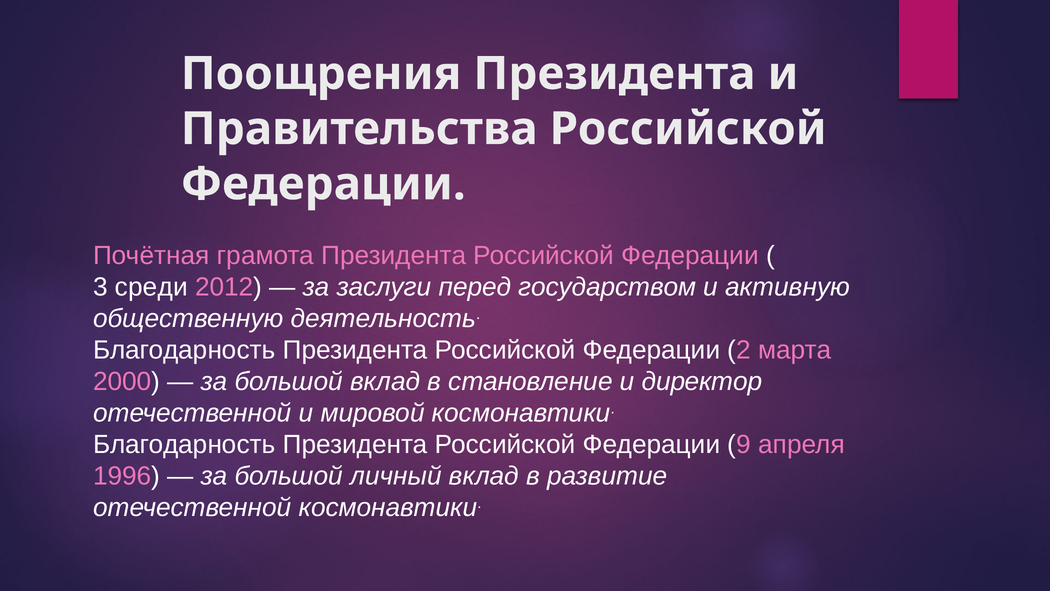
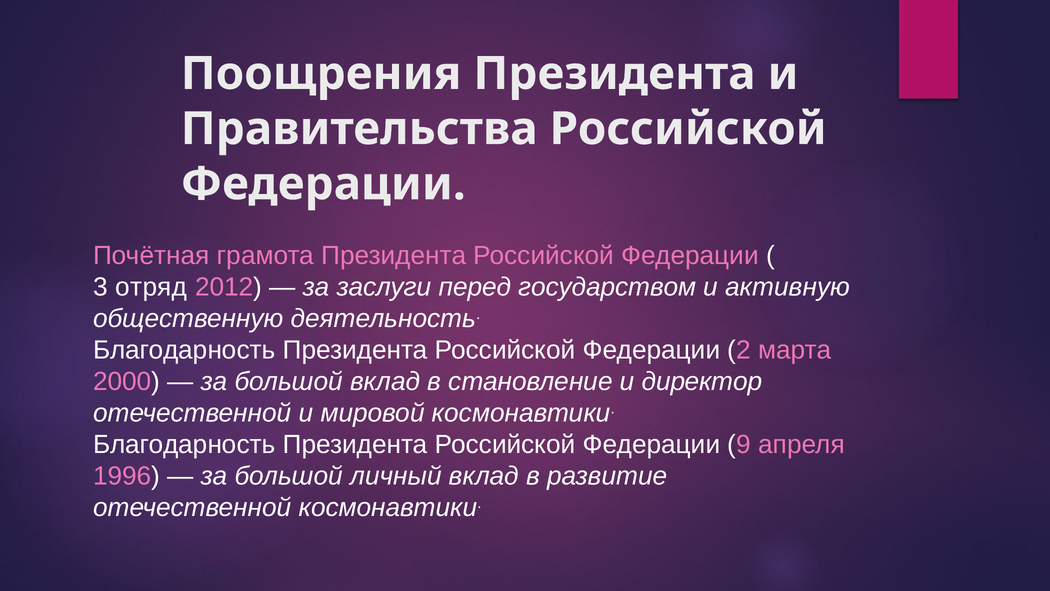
среди: среди -> отряд
